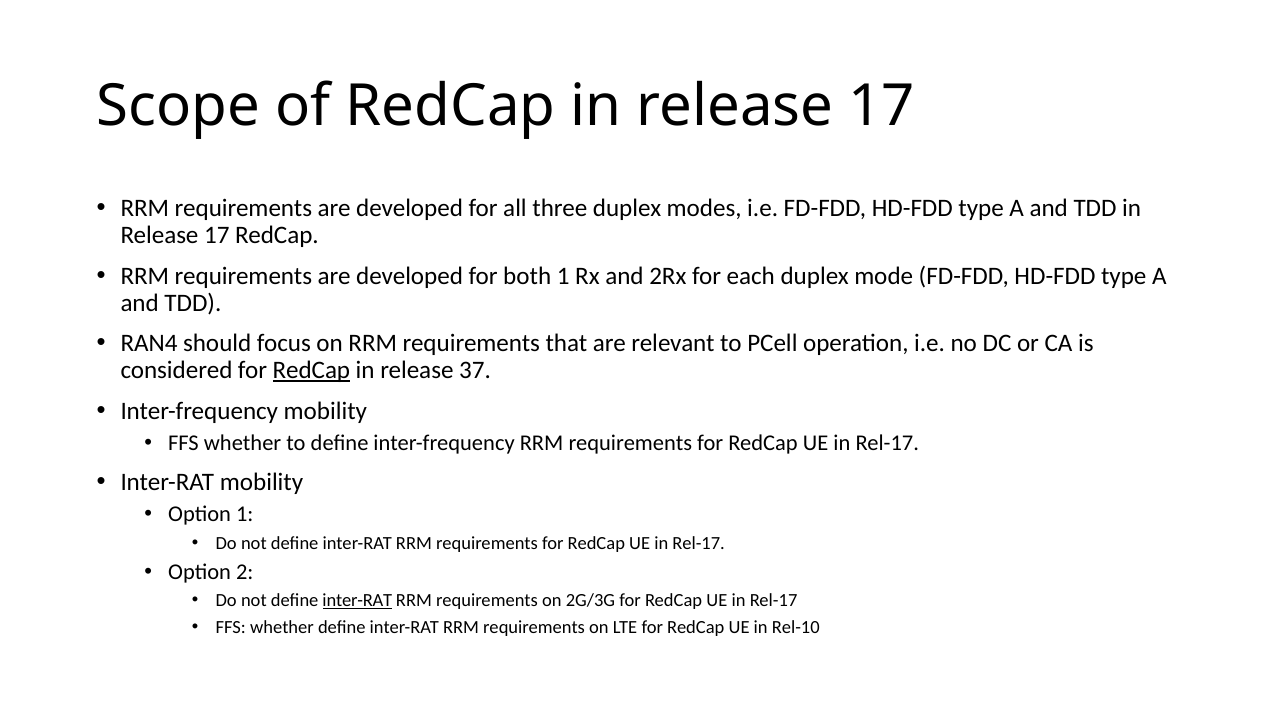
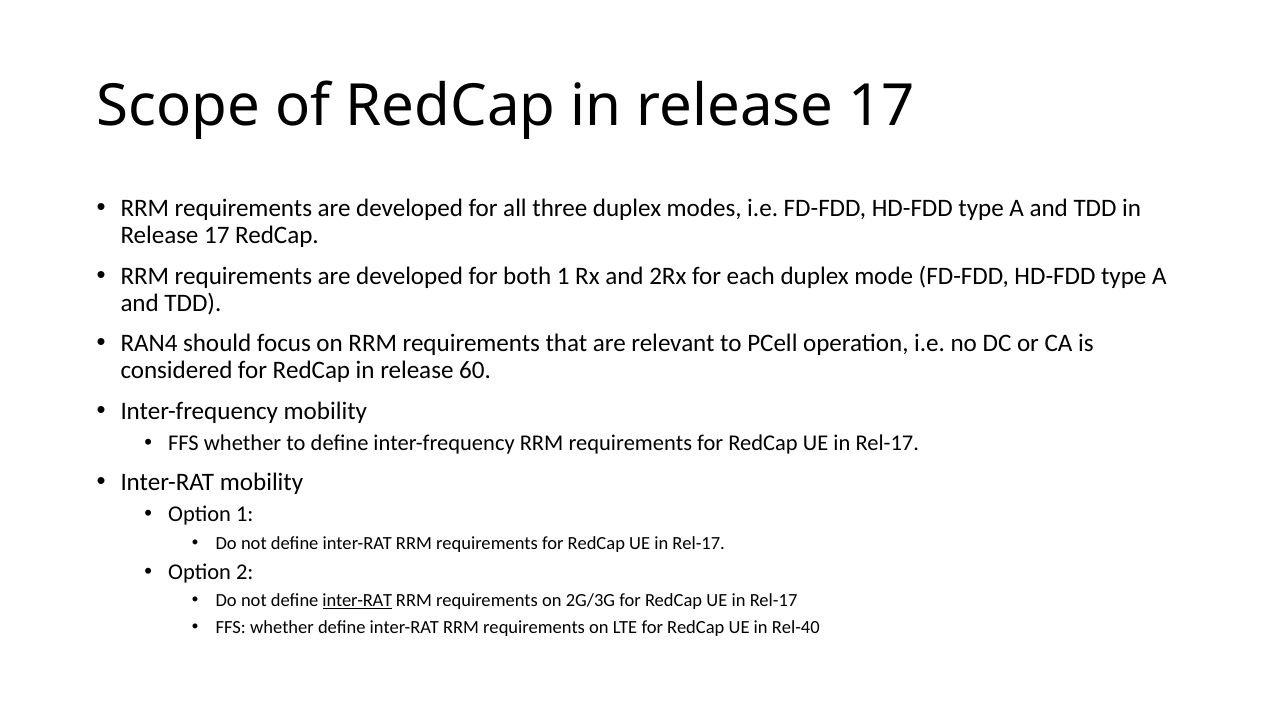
RedCap at (311, 370) underline: present -> none
37: 37 -> 60
Rel-10: Rel-10 -> Rel-40
